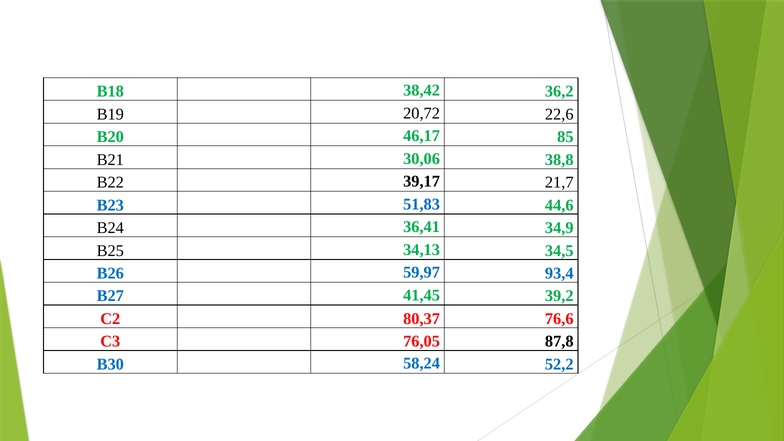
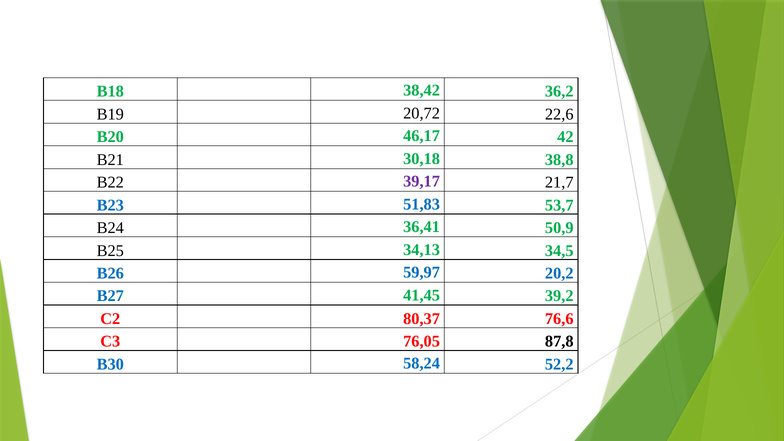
85: 85 -> 42
30,06: 30,06 -> 30,18
39,17 colour: black -> purple
44,6: 44,6 -> 53,7
34,9: 34,9 -> 50,9
93,4: 93,4 -> 20,2
